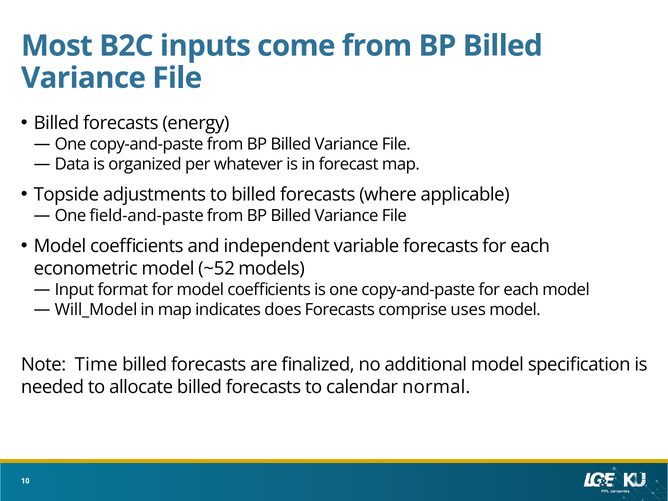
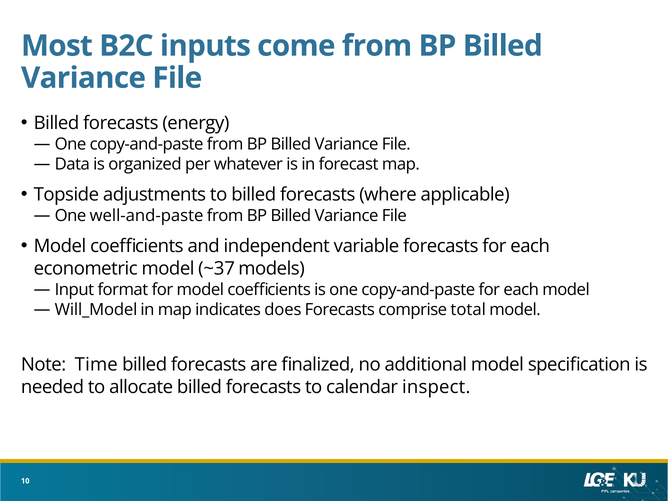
field-and-paste: field-and-paste -> well-and-paste
~52: ~52 -> ~37
uses: uses -> total
normal: normal -> inspect
